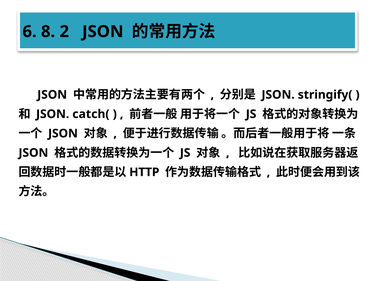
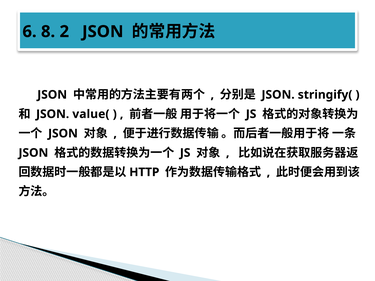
catch(: catch( -> value(
